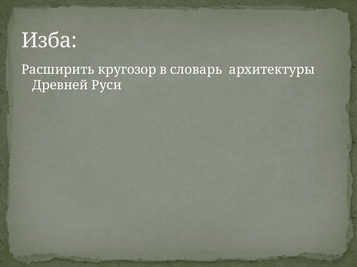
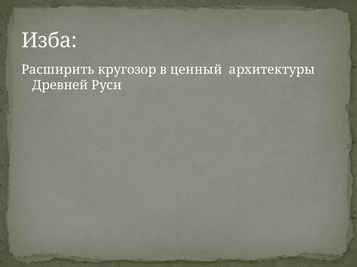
словарь: словарь -> ценный
